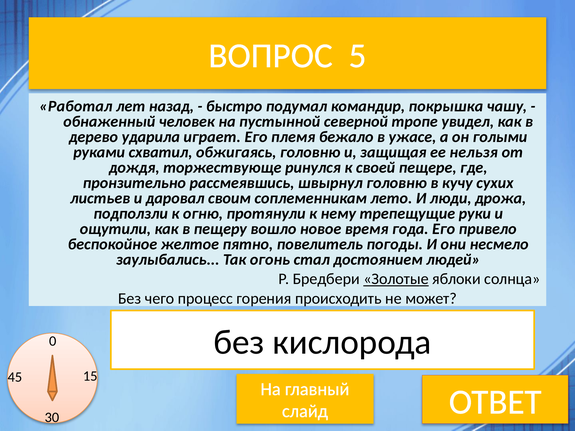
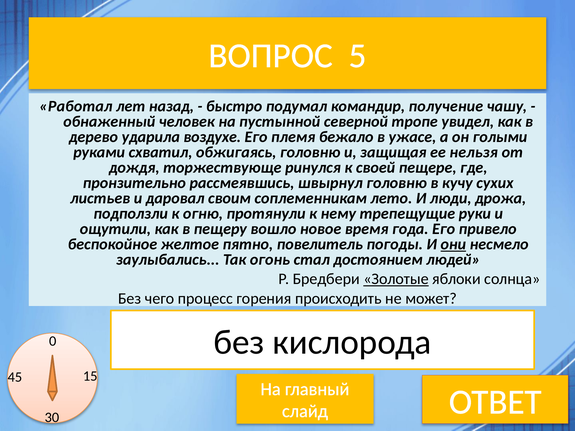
покрышка: покрышка -> получение
играет: играет -> воздухе
они underline: none -> present
